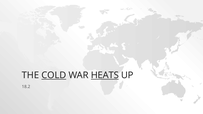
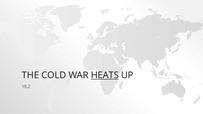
COLD underline: present -> none
